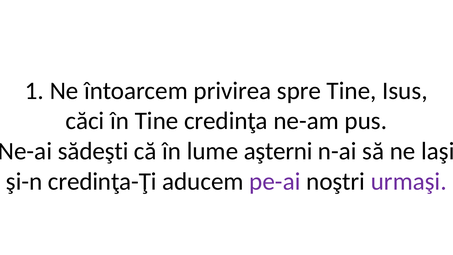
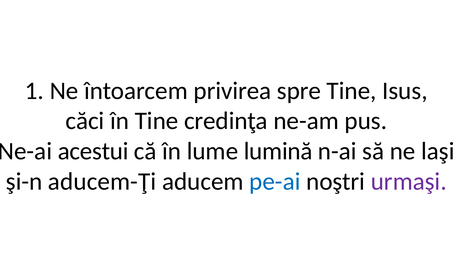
sădeşti: sădeşti -> acestui
aşterni: aşterni -> lumină
credinţa-Ţi: credinţa-Ţi -> aducem-Ţi
pe-ai colour: purple -> blue
